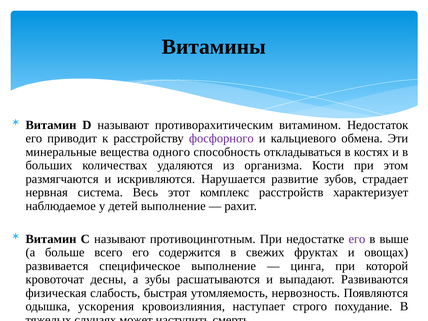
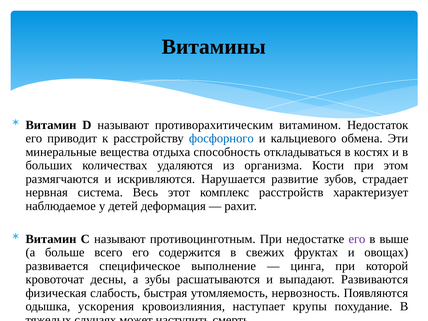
фосфорного colour: purple -> blue
одного: одного -> отдыха
детей выполнение: выполнение -> деформация
строго: строго -> крупы
